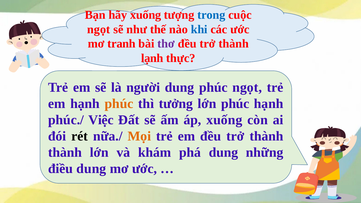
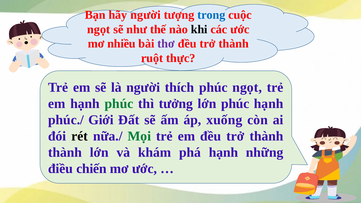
hãy xuống: xuống -> người
khi colour: blue -> black
tranh: tranh -> nhiều
lạnh: lạnh -> ruột
người dung: dung -> thích
phúc at (119, 104) colour: orange -> green
Việc: Việc -> Giới
Mọi colour: orange -> green
phá dung: dung -> hạnh
điều dung: dung -> chiến
